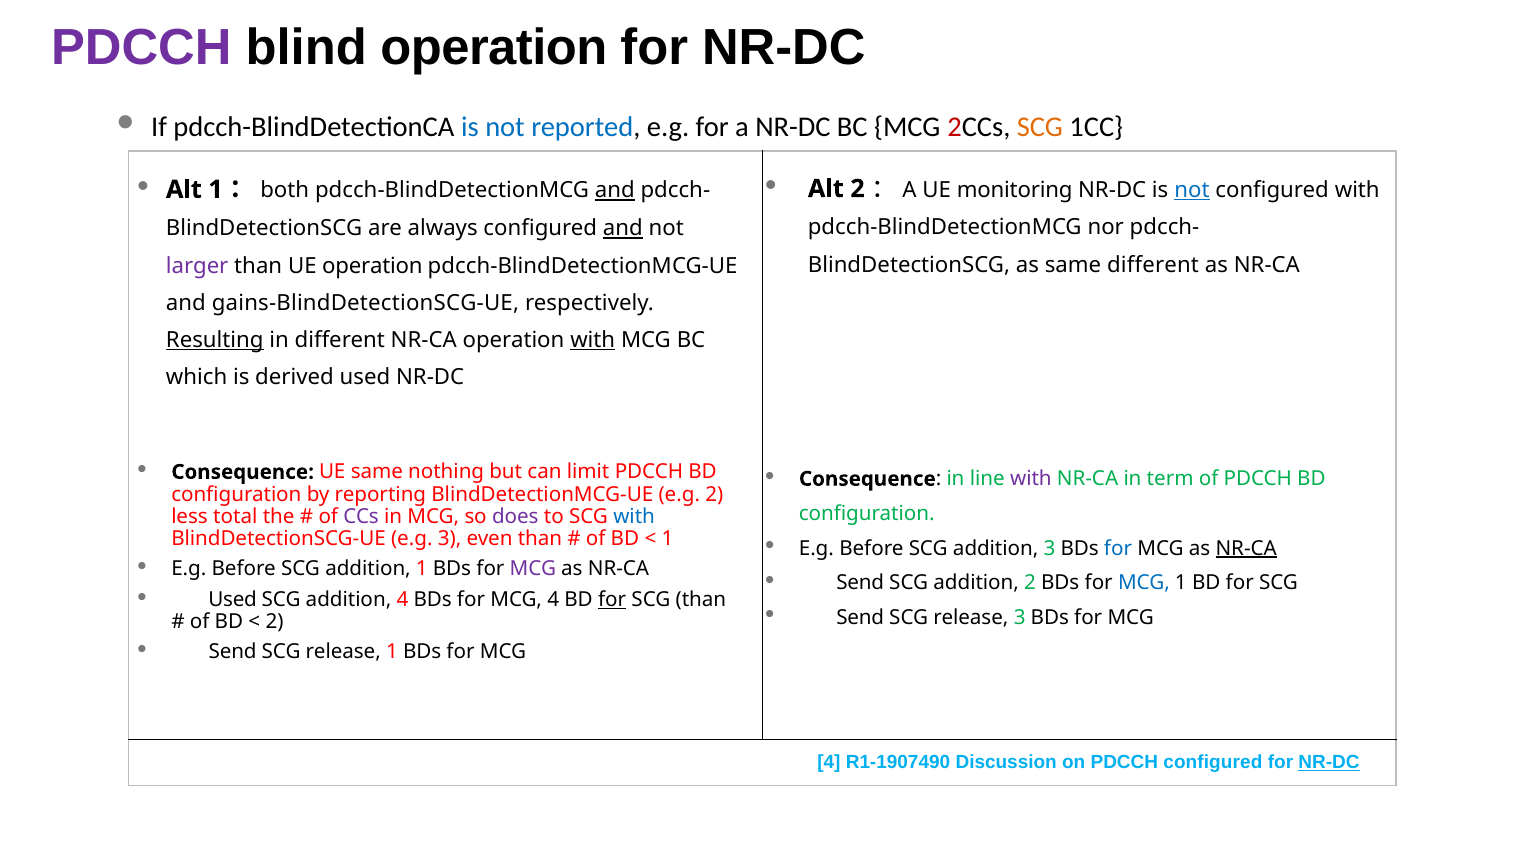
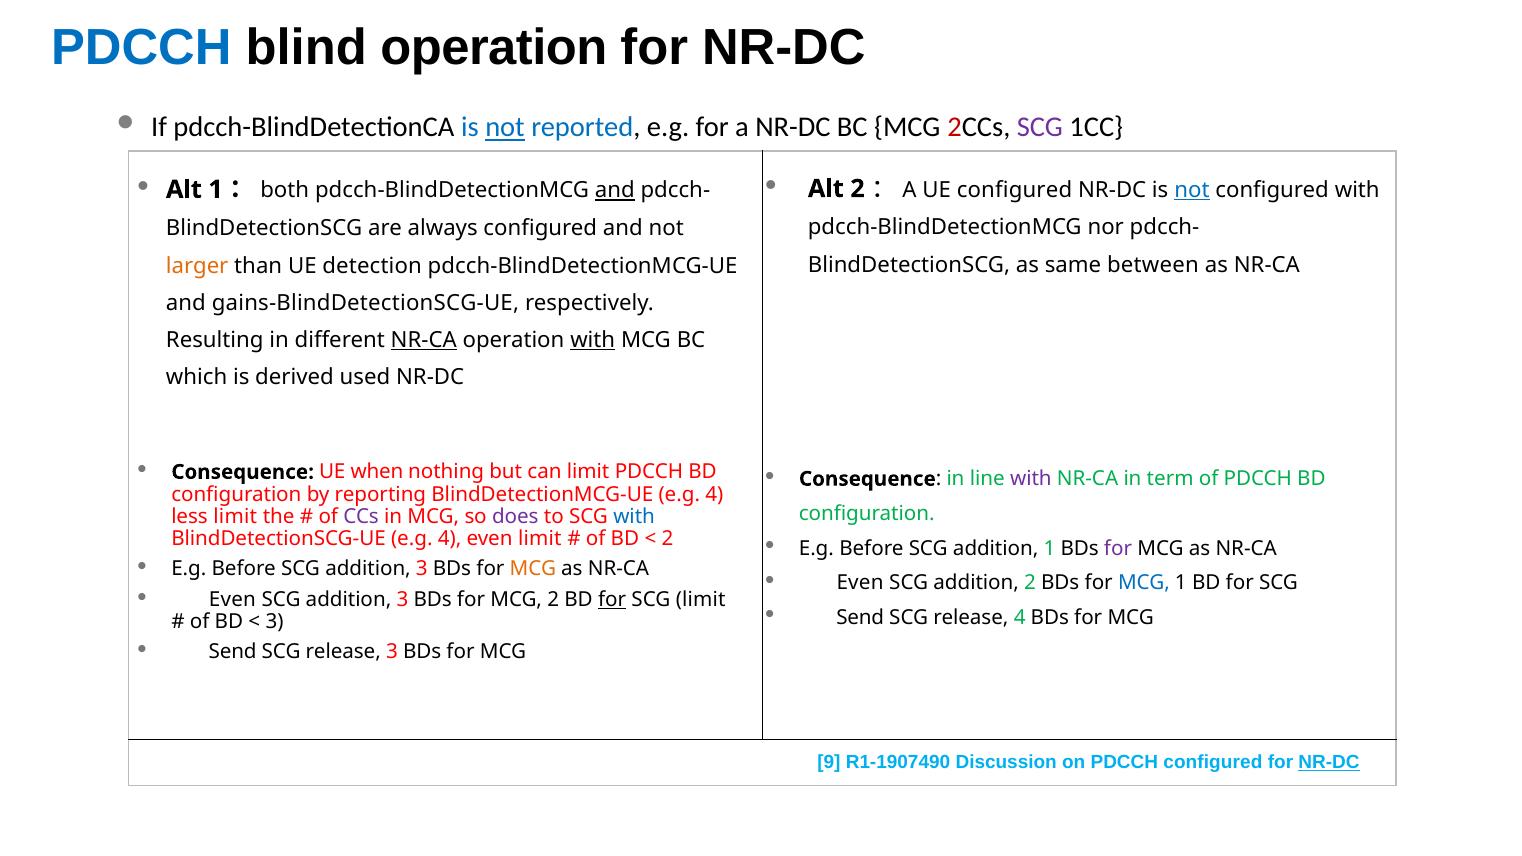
PDCCH at (141, 47) colour: purple -> blue
not at (505, 127) underline: none -> present
SCG at (1040, 127) colour: orange -> purple
UE monitoring: monitoring -> configured
and at (623, 228) underline: present -> none
same different: different -> between
larger colour: purple -> orange
UE operation: operation -> detection
Resulting underline: present -> none
NR-CA at (424, 340) underline: none -> present
UE same: same -> when
BlindDetectionMCG-UE e.g 2: 2 -> 4
less total: total -> limit
BlindDetectionSCG-UE e.g 3: 3 -> 4
even than: than -> limit
1 at (667, 539): 1 -> 2
addition 3: 3 -> 1
for at (1118, 548) colour: blue -> purple
NR-CA at (1246, 548) underline: present -> none
Before SCG addition 1: 1 -> 3
MCG at (533, 569) colour: purple -> orange
Send at (860, 583): Send -> Even
Used at (233, 599): Used -> Even
4 at (402, 599): 4 -> 3
MCG 4: 4 -> 2
SCG than: than -> limit
release 3: 3 -> 4
2 at (275, 622): 2 -> 3
release 1: 1 -> 3
4 at (829, 762): 4 -> 9
